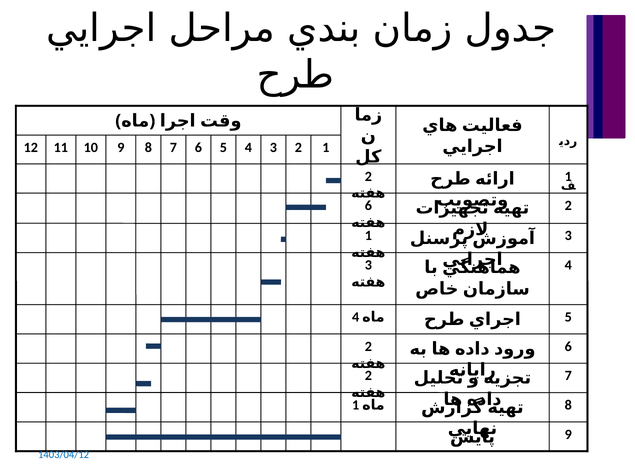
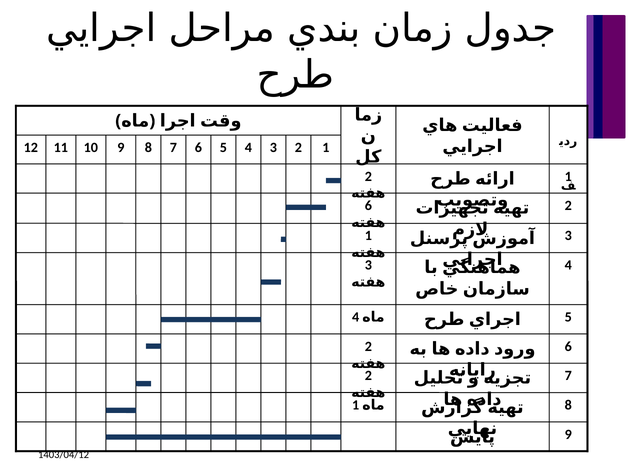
1403/04/12 colour: blue -> black
